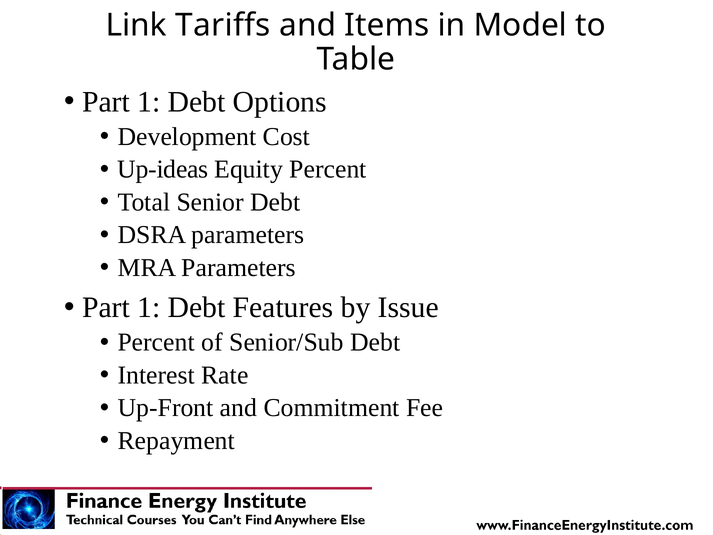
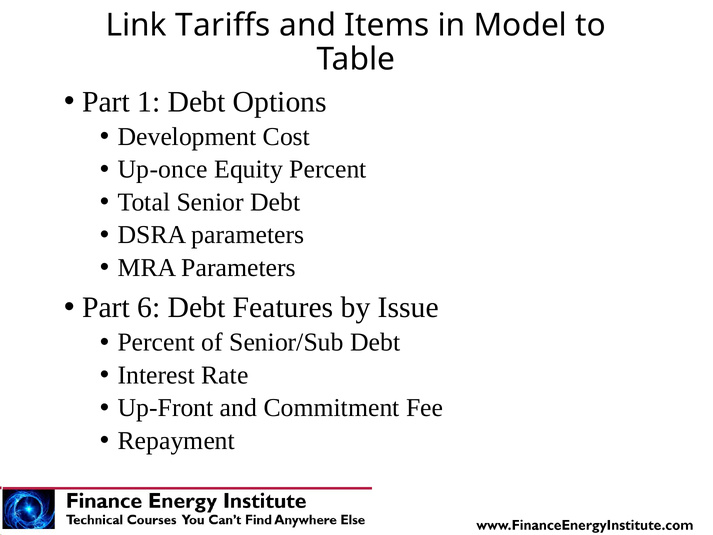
Up-ideas: Up-ideas -> Up-once
1 at (149, 307): 1 -> 6
